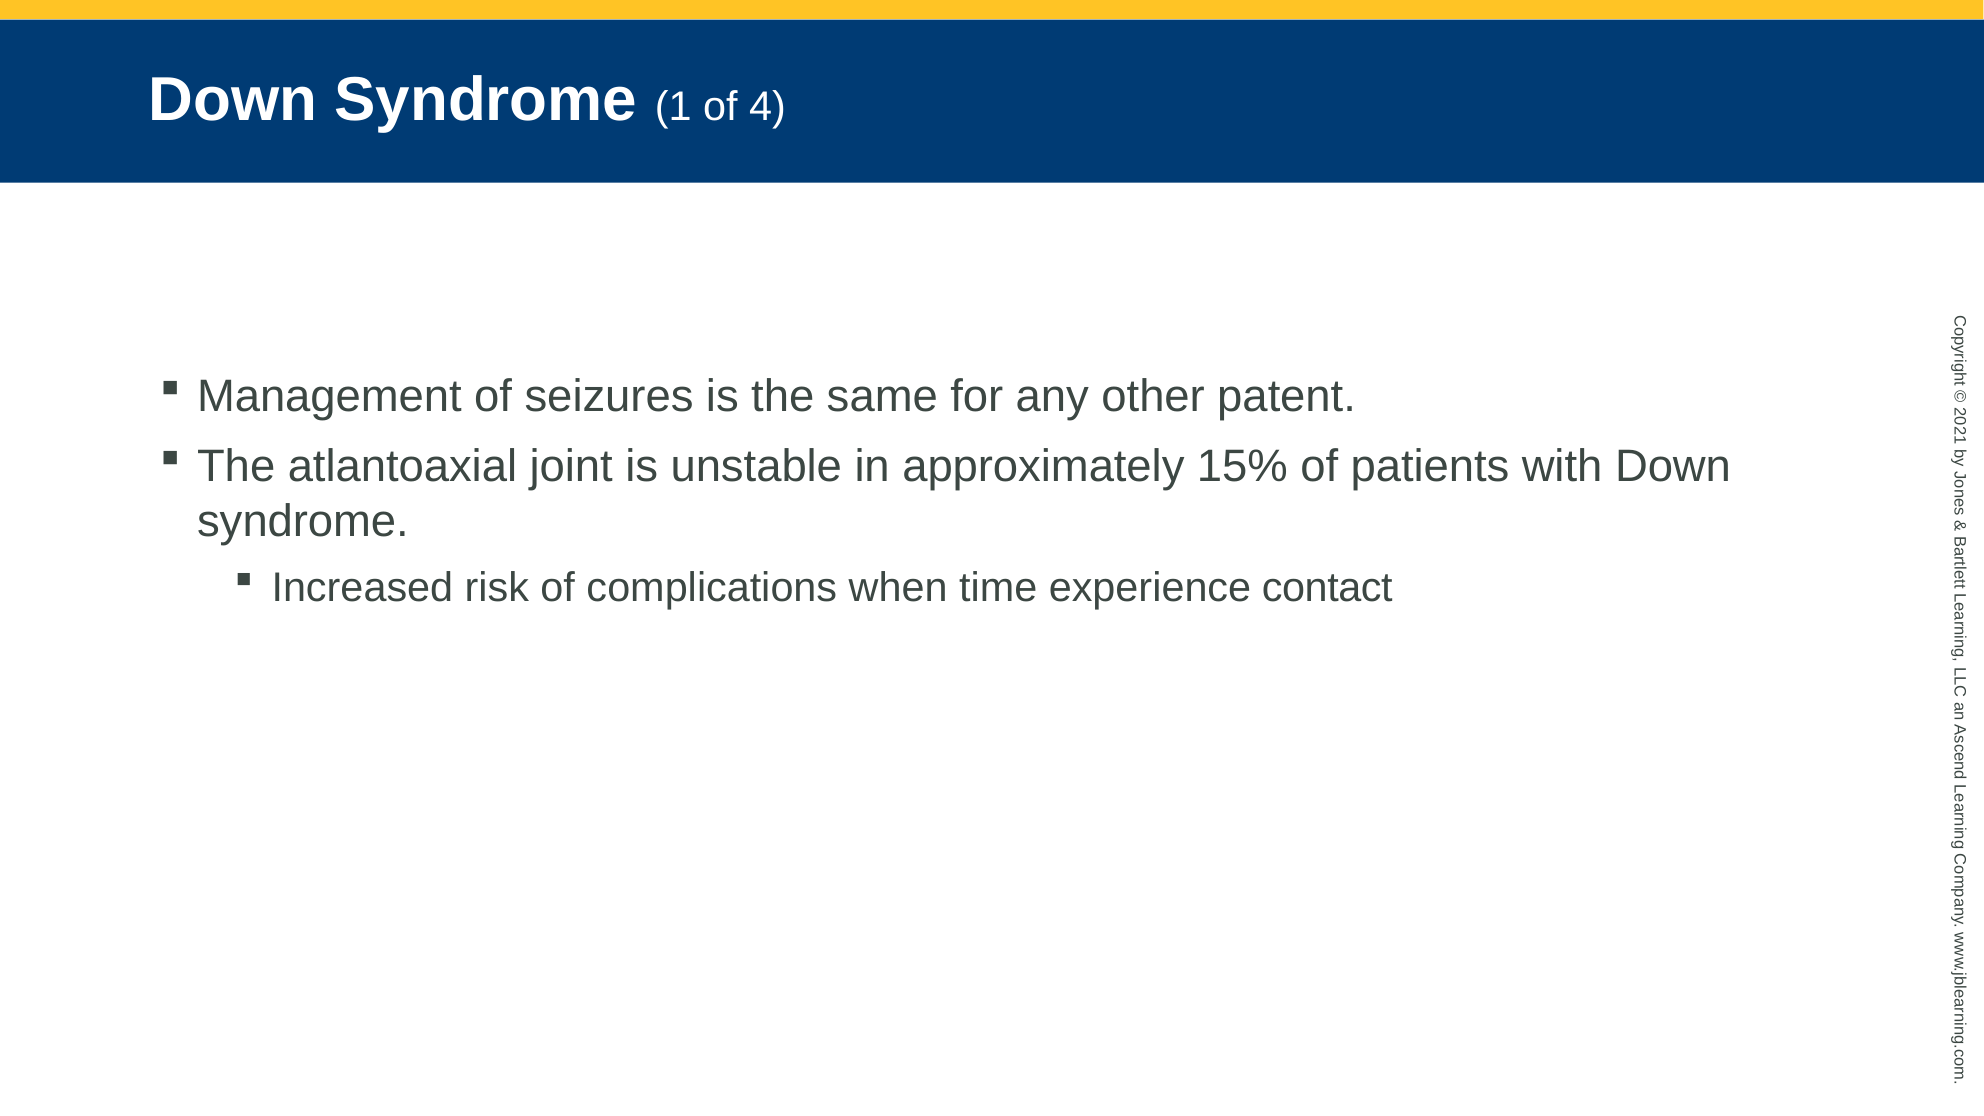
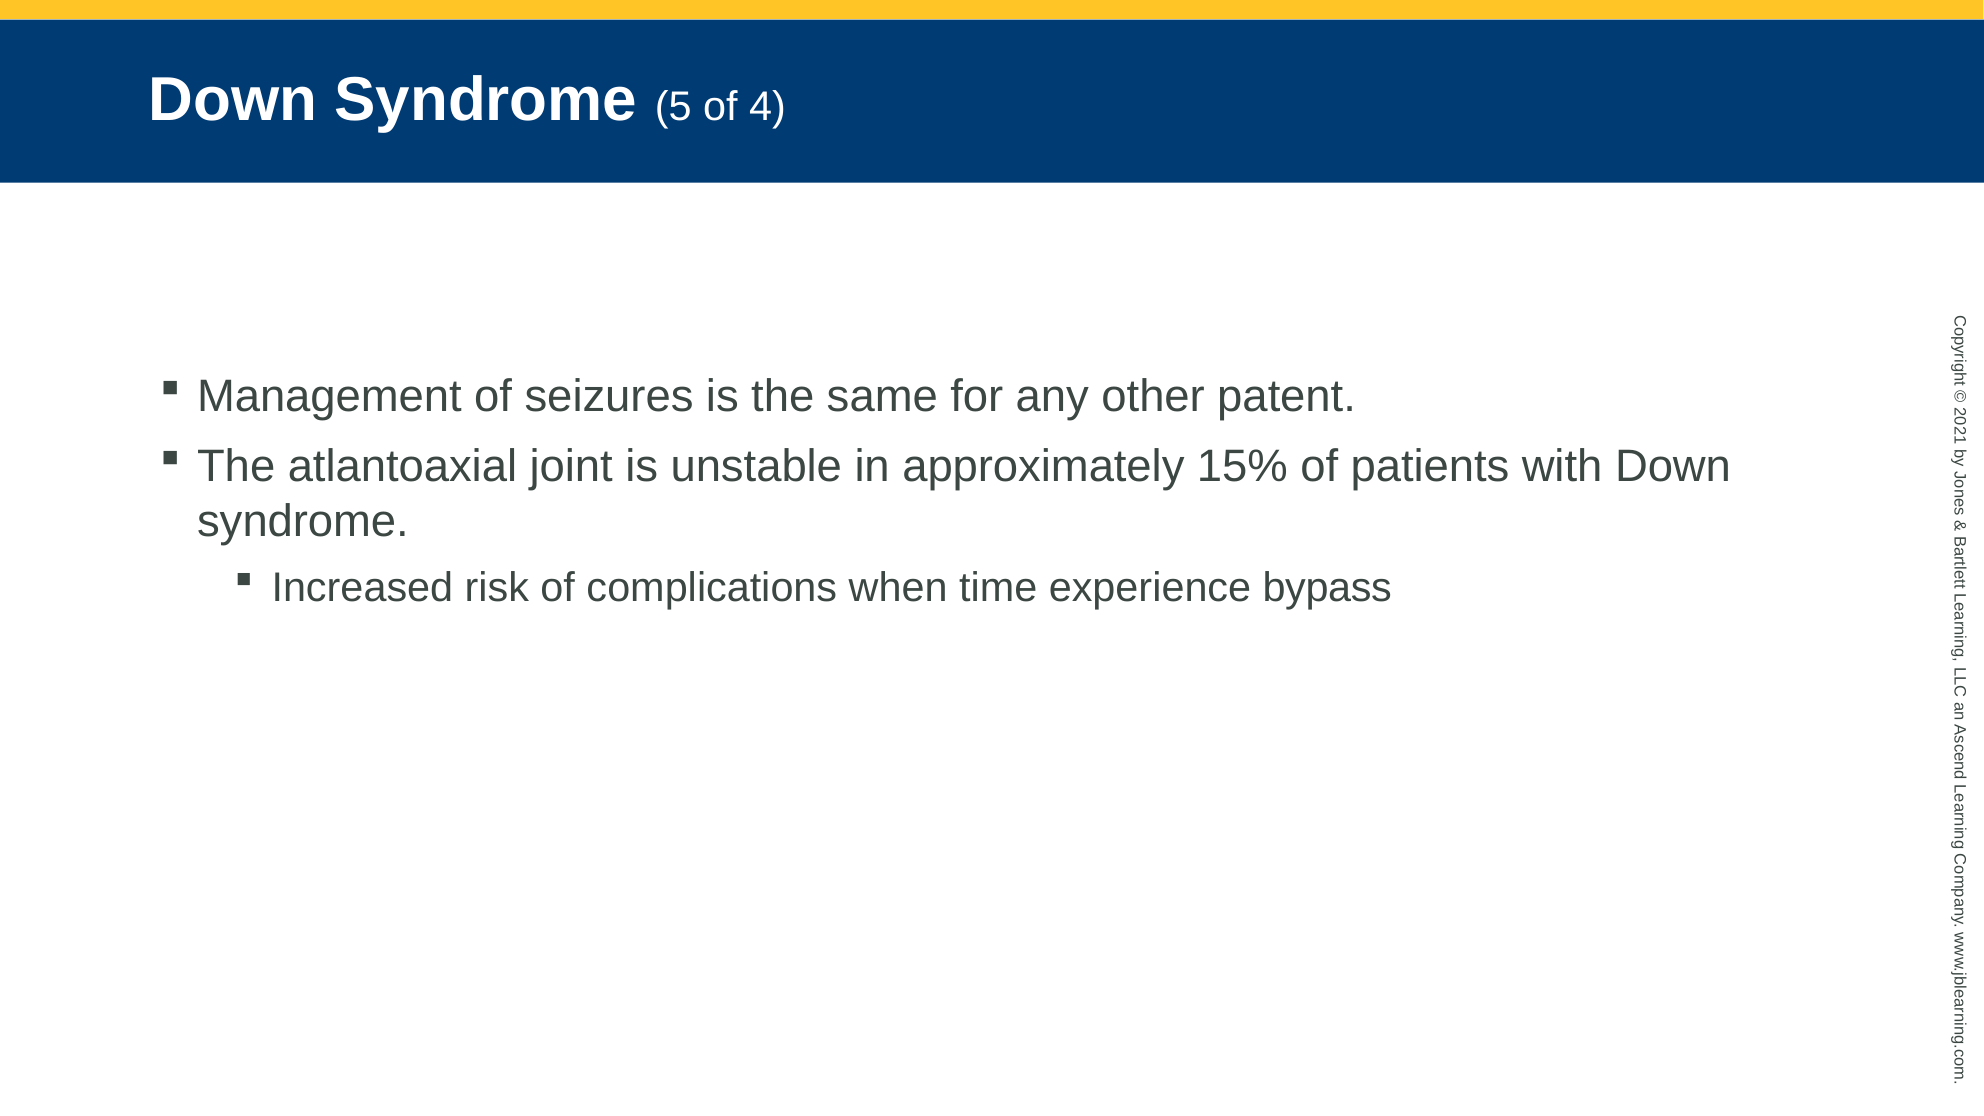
Syndrome 1: 1 -> 5
contact: contact -> bypass
